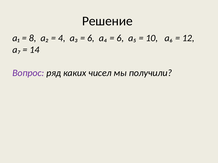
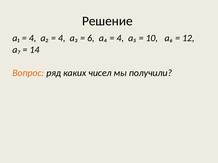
8 at (33, 38): 8 -> 4
6 at (120, 38): 6 -> 4
Вопрос colour: purple -> orange
